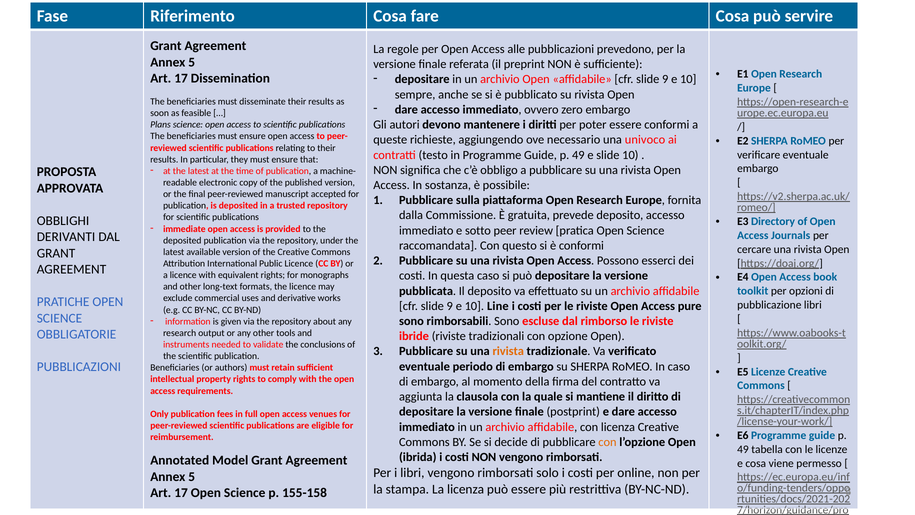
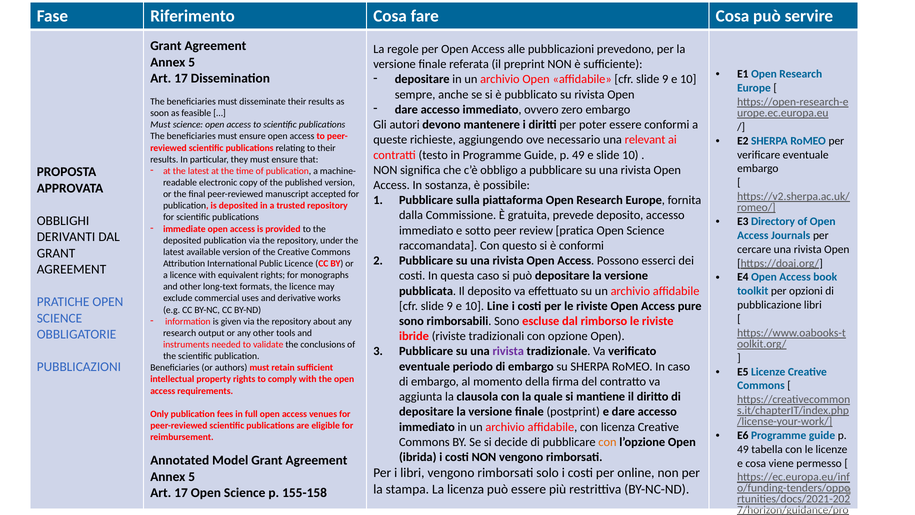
Plans at (161, 125): Plans -> Must
univoco: univoco -> relevant
rivista at (508, 351) colour: orange -> purple
